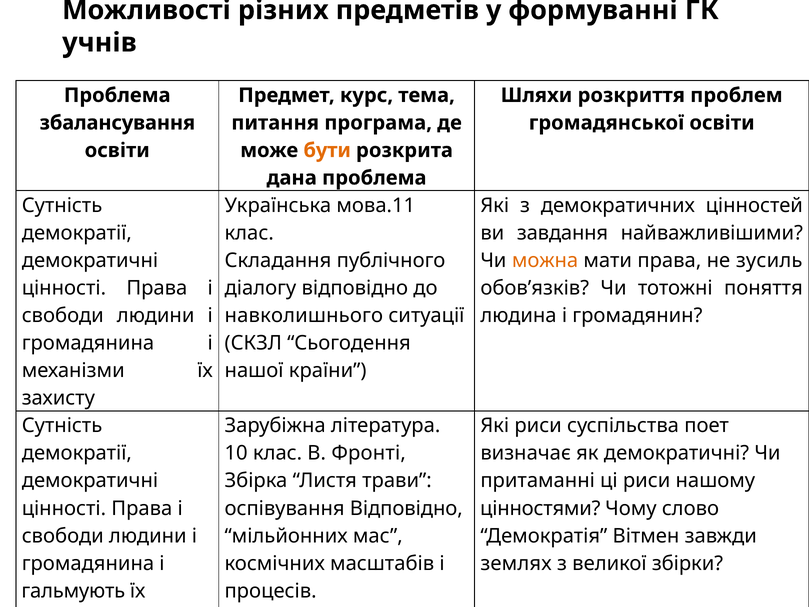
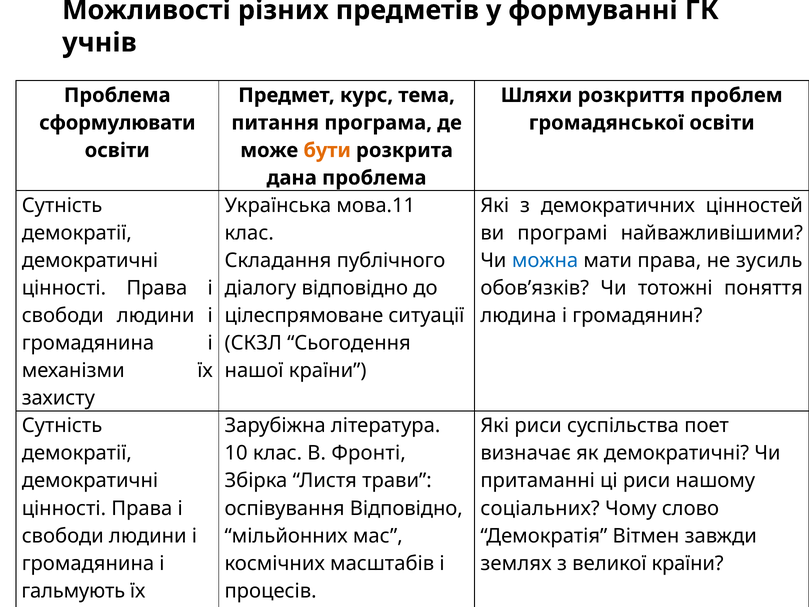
збалансування: збалансування -> сформулювати
завдання: завдання -> програмі
можна at (545, 260) colour: orange -> blue
навколишнього: навколишнього -> цілеспрямоване
цінностями: цінностями -> соціальних
великої збірки: збірки -> країни
